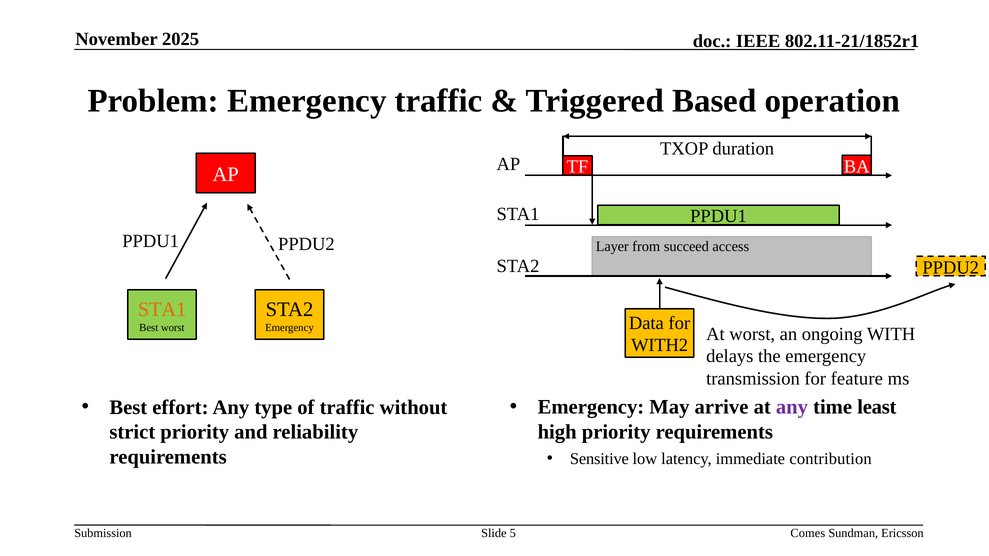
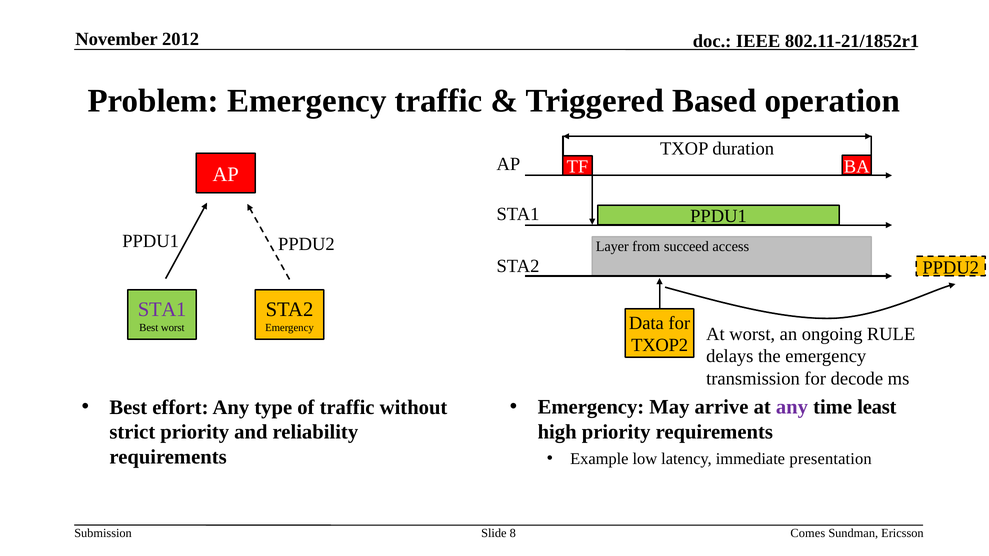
2025: 2025 -> 2012
STA1 at (162, 310) colour: orange -> purple
WITH: WITH -> RULE
WITH2: WITH2 -> TXOP2
feature: feature -> decode
Sensitive: Sensitive -> Example
contribution: contribution -> presentation
5: 5 -> 8
